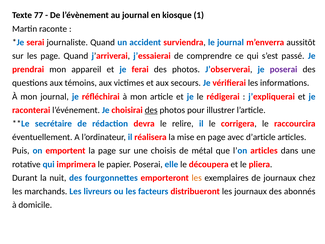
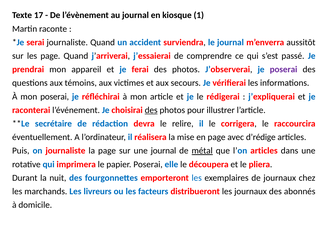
77: 77 -> 17
mon journal: journal -> poserai
d’article: d’article -> d’rédige
on emportent: emportent -> journaliste
une choisis: choisis -> journal
métal underline: none -> present
les at (197, 178) colour: orange -> blue
